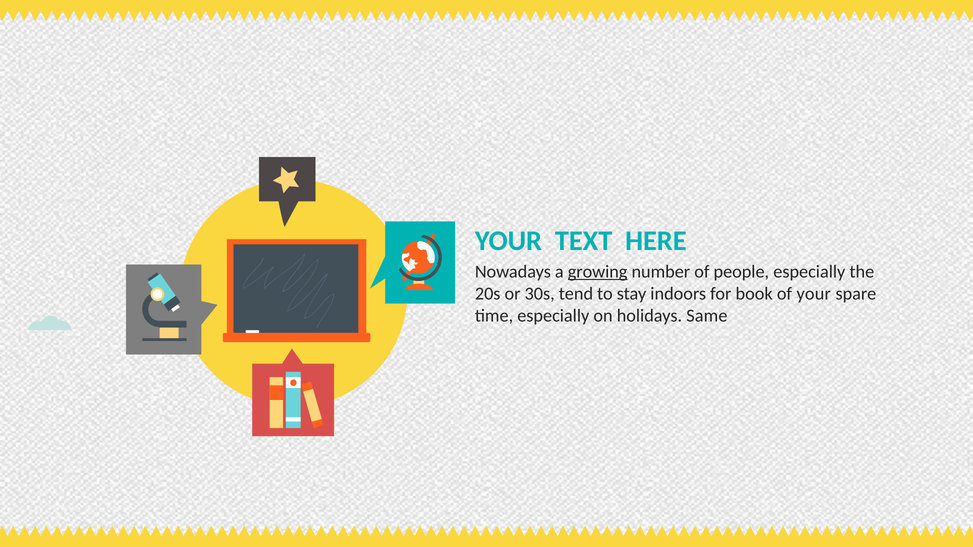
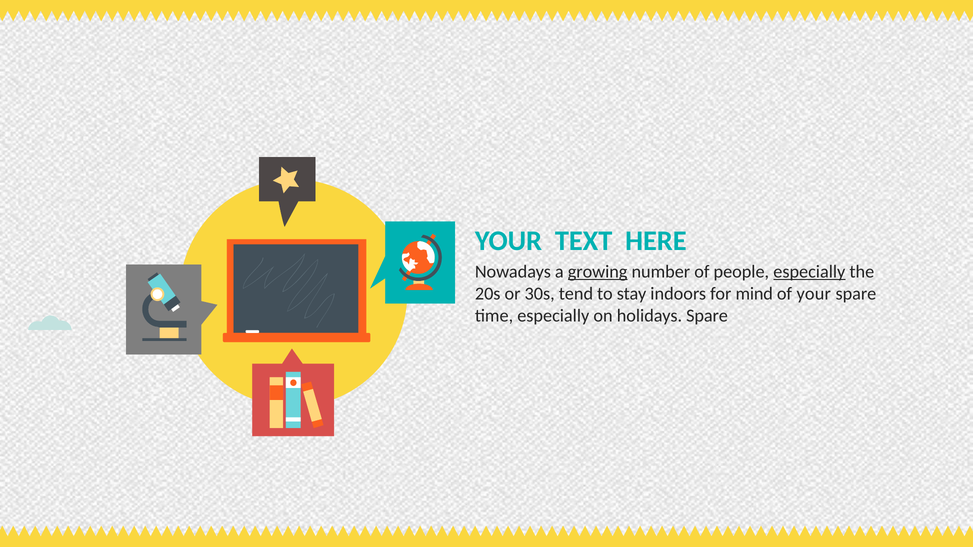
especially at (809, 272) underline: none -> present
book: book -> mind
holidays Same: Same -> Spare
